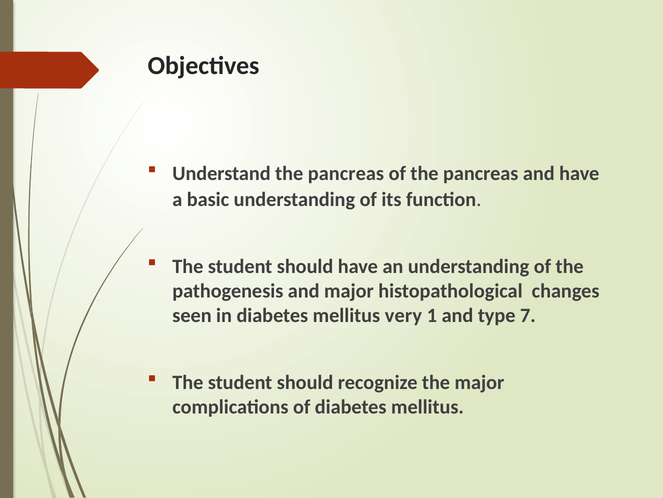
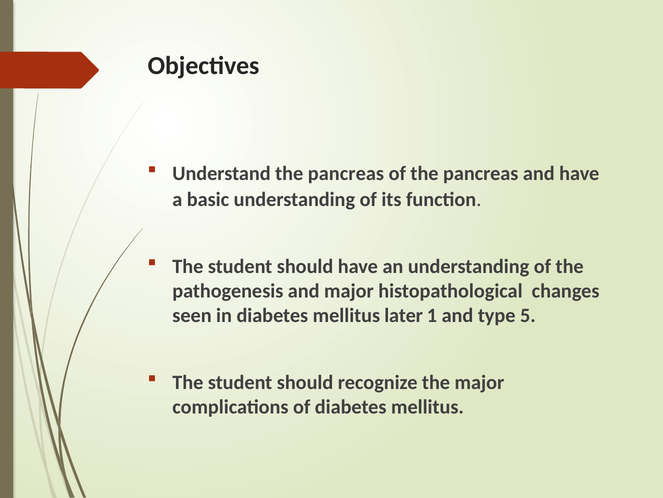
very: very -> later
7: 7 -> 5
